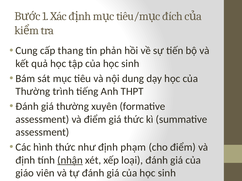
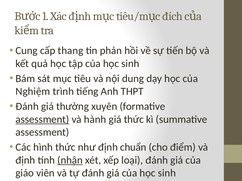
Thường at (33, 92): Thường -> Nghiệm
assessment at (42, 120) underline: none -> present
và điểm: điểm -> hành
phạm: phạm -> chuẩn
